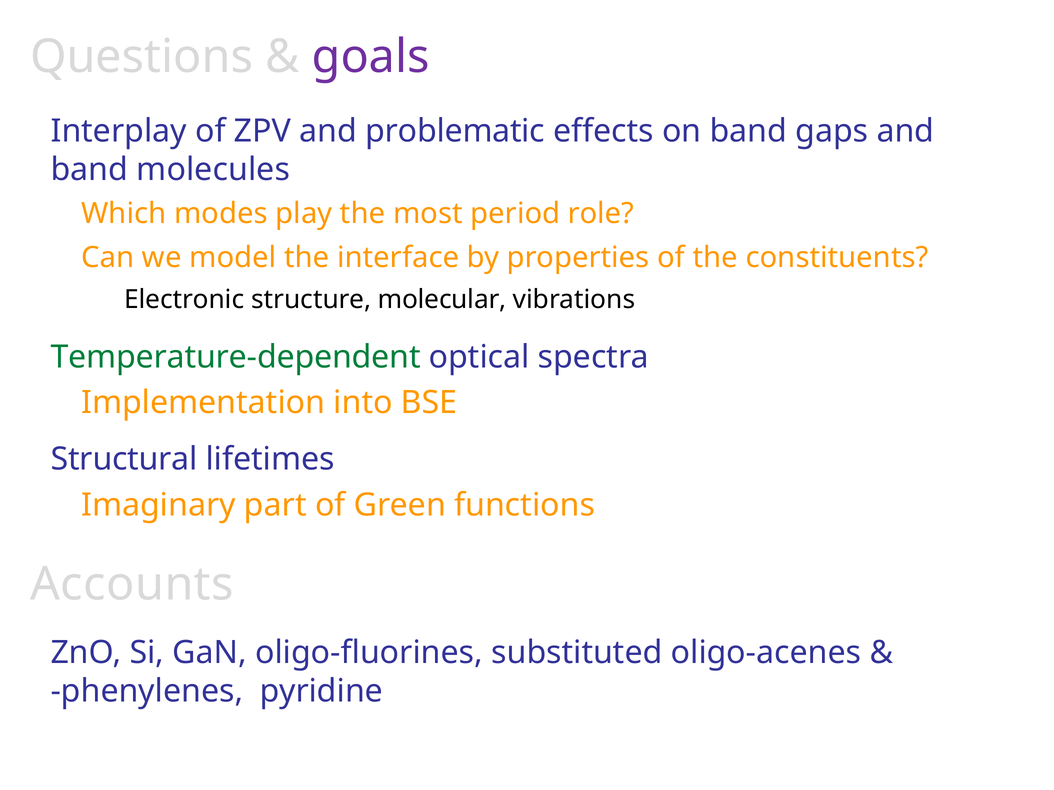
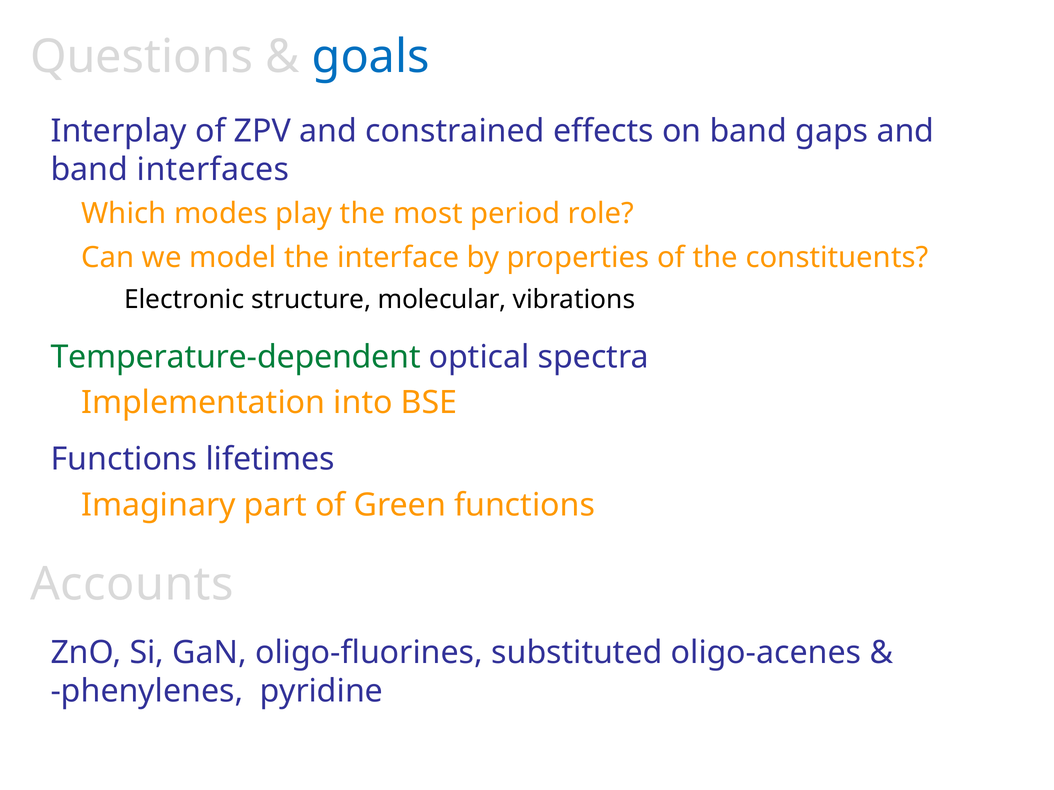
goals colour: purple -> blue
problematic: problematic -> constrained
molecules: molecules -> interfaces
Structural at (124, 459): Structural -> Functions
